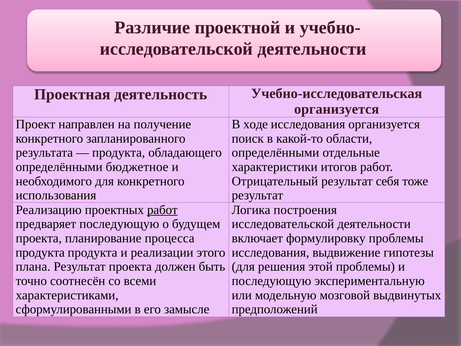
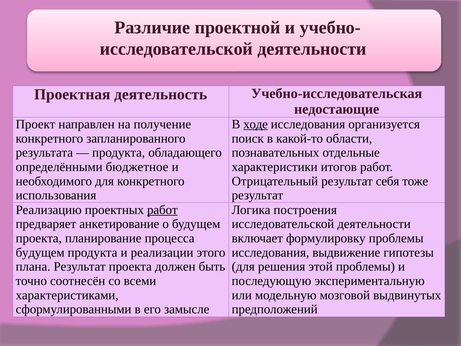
организуется at (337, 109): организуется -> недостающие
ходе underline: none -> present
определёнными at (275, 153): определёнными -> познавательных
предваряет последующую: последующую -> анкетирование
продукта at (40, 252): продукта -> будущем
